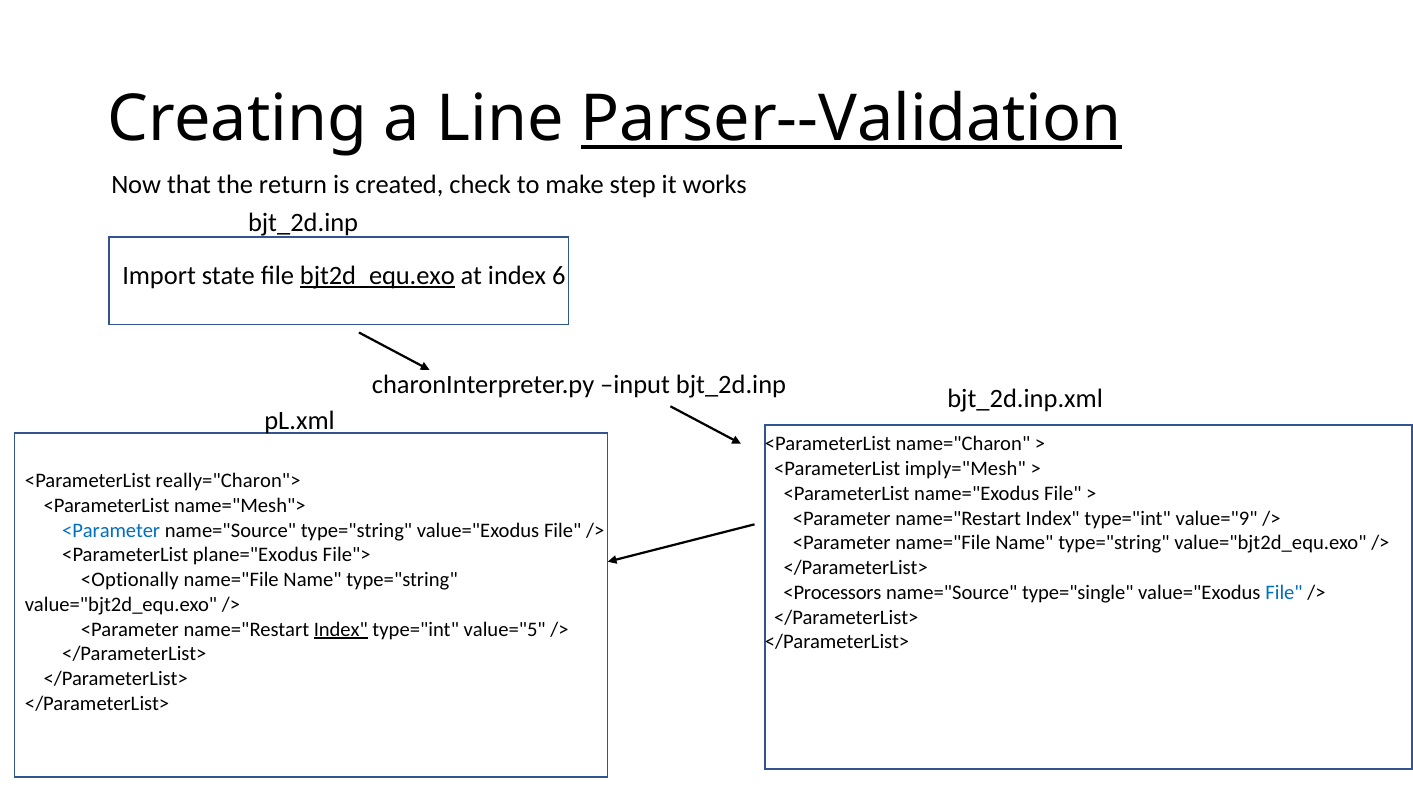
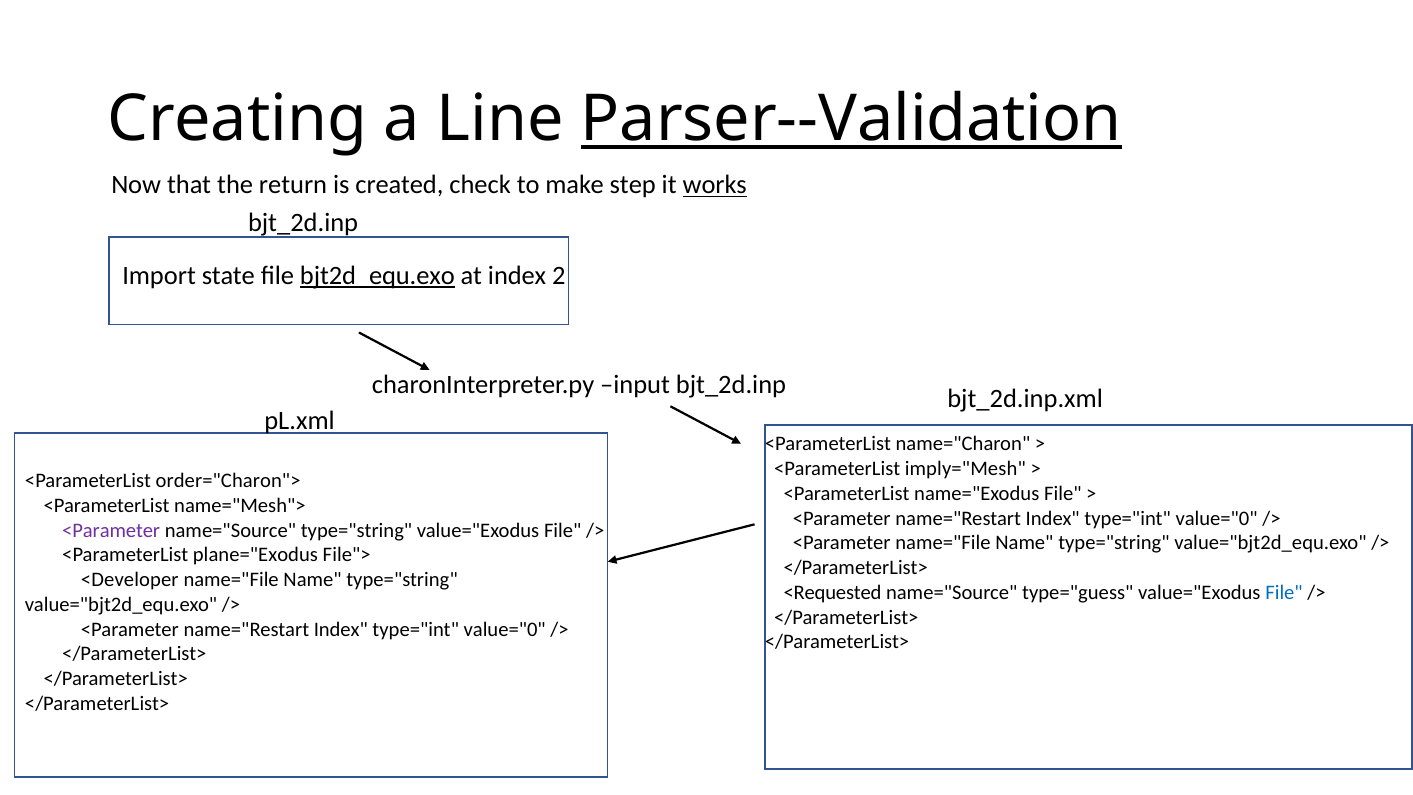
works underline: none -> present
6: 6 -> 2
really="Charon">: really="Charon"> -> order="Charon">
value="9 at (1217, 518): value="9 -> value="0
<Parameter at (111, 530) colour: blue -> purple
<Optionally: <Optionally -> <Developer
<Processors: <Processors -> <Requested
type="single: type="single -> type="guess
Index at (341, 629) underline: present -> none
value="5 at (505, 629): value="5 -> value="0
